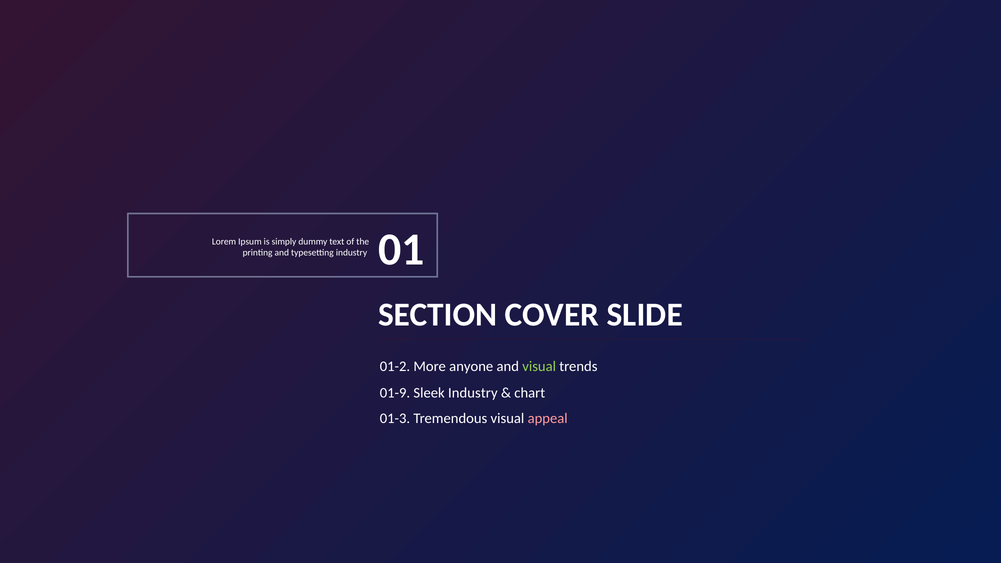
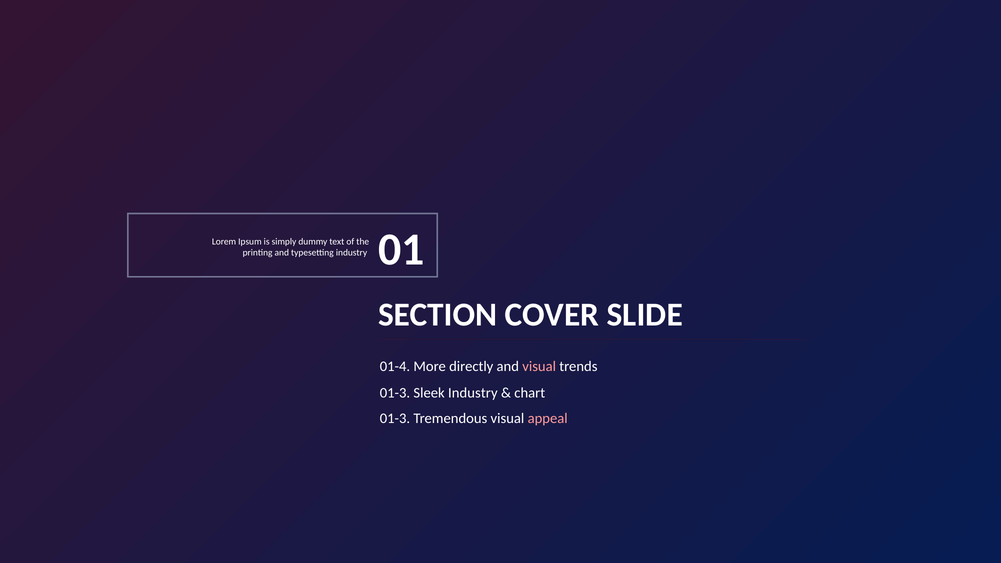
01-2: 01-2 -> 01-4
anyone: anyone -> directly
visual at (539, 367) colour: light green -> pink
01-9 at (395, 393): 01-9 -> 01-3
